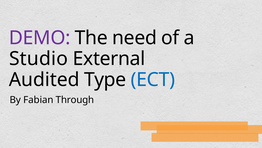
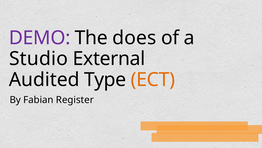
need: need -> does
ECT colour: blue -> orange
Through: Through -> Register
